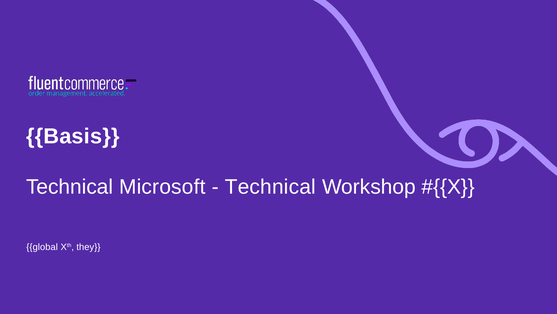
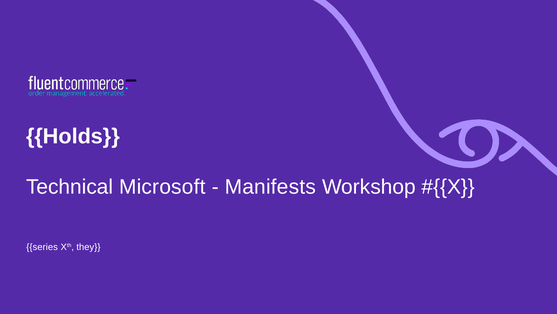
Basis: Basis -> Holds
Technical at (270, 187): Technical -> Manifests
global: global -> series
